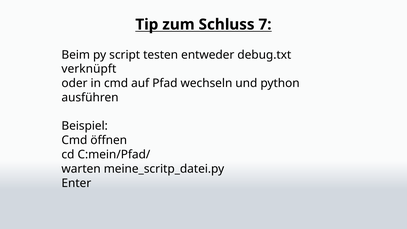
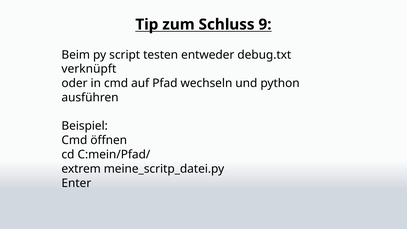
7: 7 -> 9
warten: warten -> extrem
